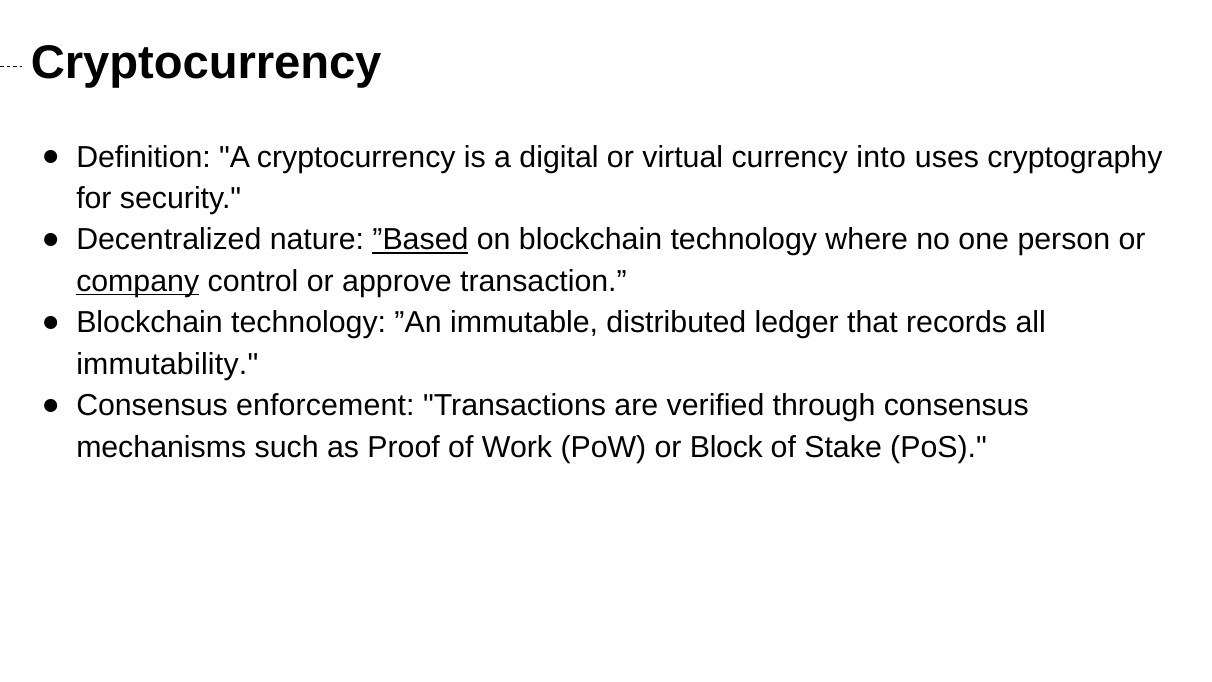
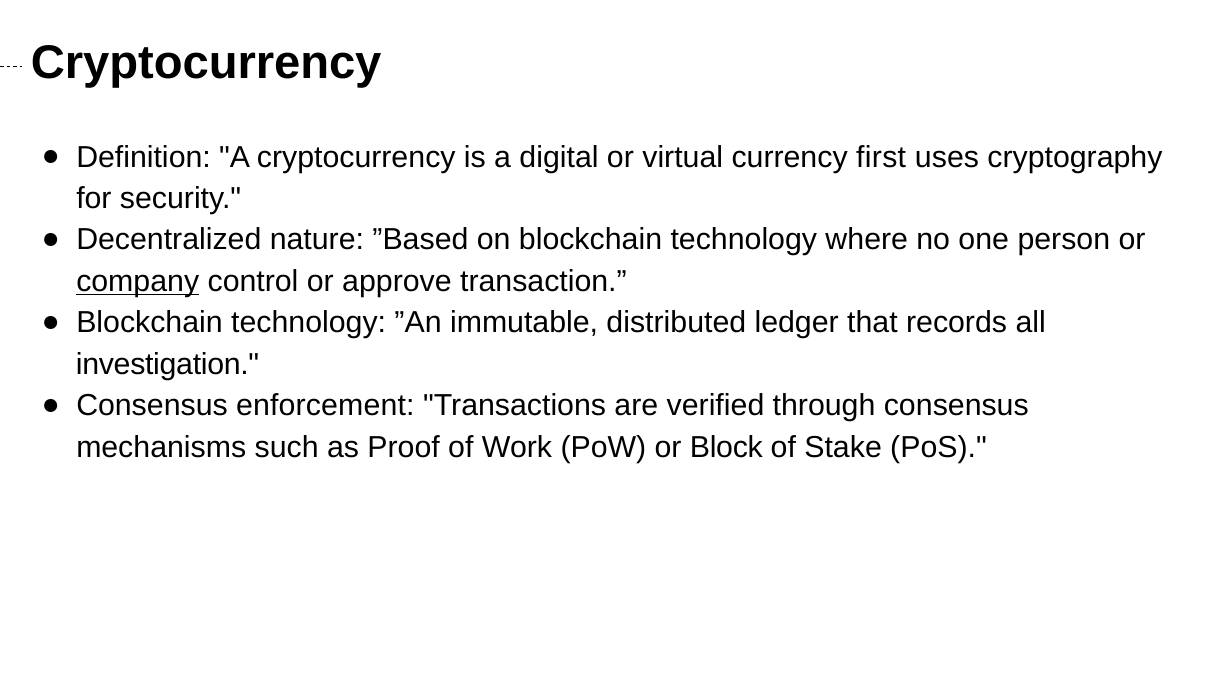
into: into -> first
”Based underline: present -> none
immutability: immutability -> investigation
